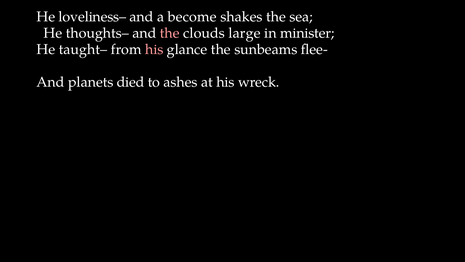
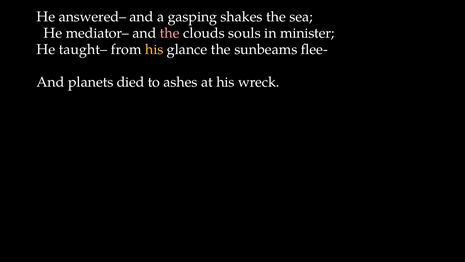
loveliness–: loveliness– -> answered–
become: become -> gasping
thoughts–: thoughts– -> mediator–
large: large -> souls
his at (154, 49) colour: pink -> yellow
